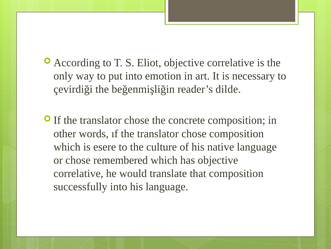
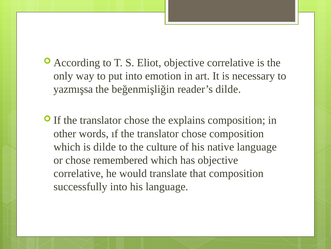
çevirdiği: çevirdiği -> yazmışsa
concrete: concrete -> explains
is esere: esere -> dilde
